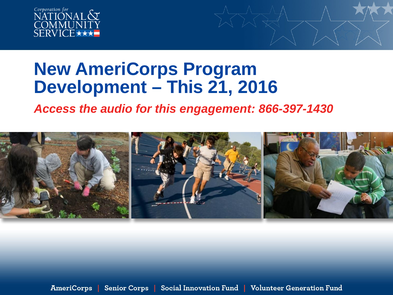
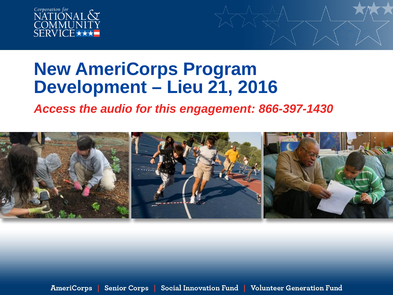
This at (185, 87): This -> Lieu
